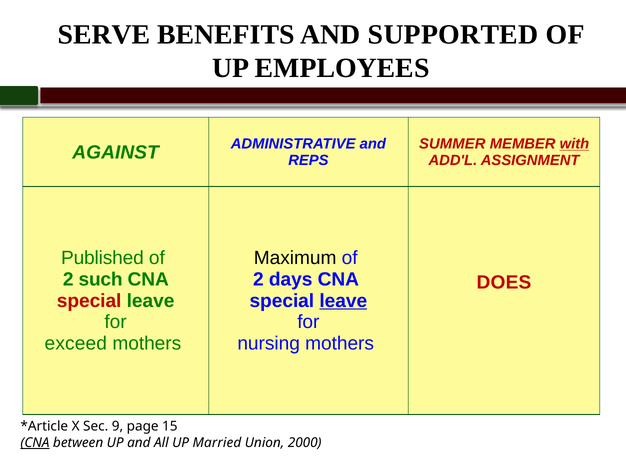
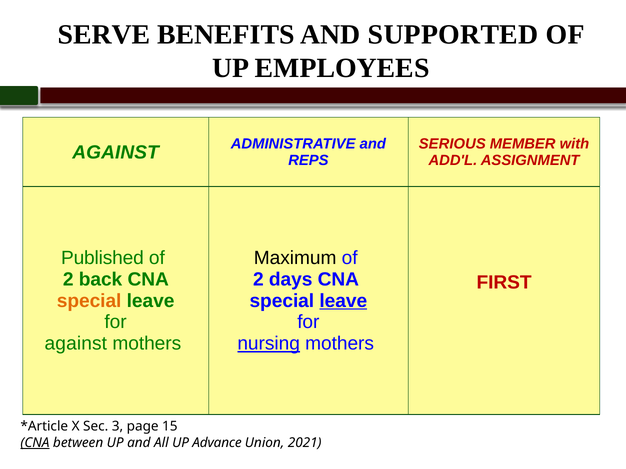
SUMMER: SUMMER -> SERIOUS
with underline: present -> none
such: such -> back
DOES: DOES -> FIRST
special at (89, 301) colour: red -> orange
exceed at (76, 344): exceed -> against
nursing underline: none -> present
9: 9 -> 3
Married: Married -> Advance
2000: 2000 -> 2021
